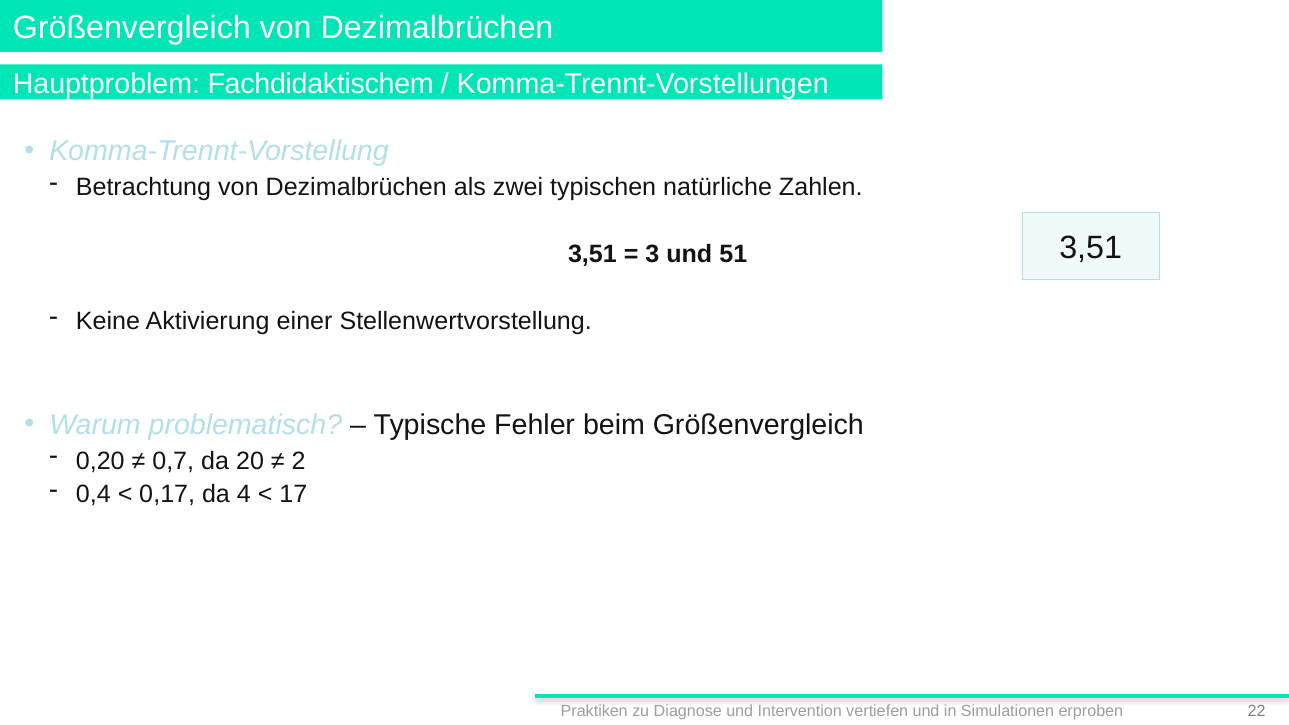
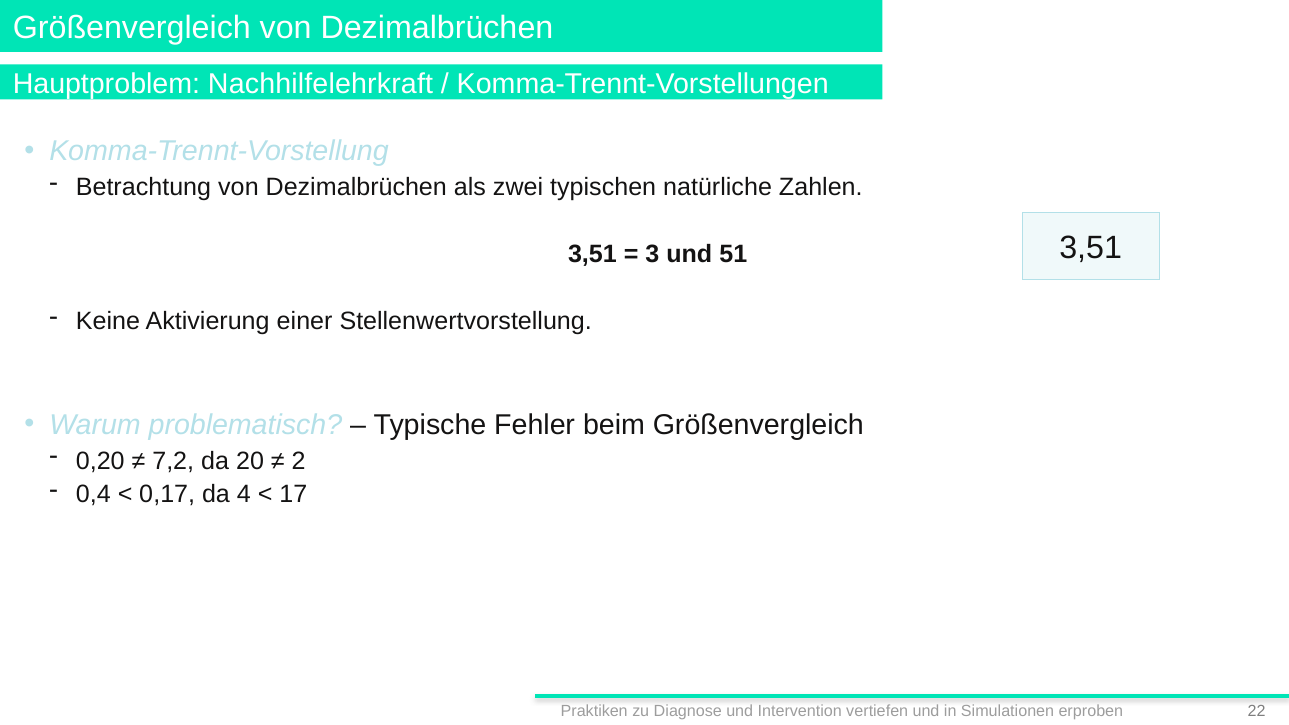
Fachdidaktischem: Fachdidaktischem -> Nachhilfelehrkraft
0,7: 0,7 -> 7,2
